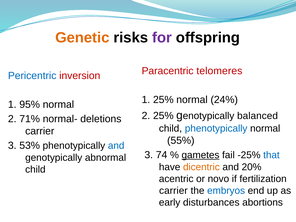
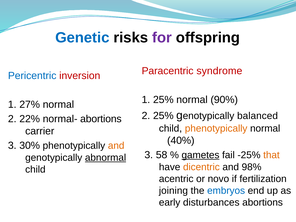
Genetic colour: orange -> blue
telomeres: telomeres -> syndrome
24%: 24% -> 90%
95%: 95% -> 27%
71%: 71% -> 22%
normal- deletions: deletions -> abortions
phenotypically at (216, 128) colour: blue -> orange
55%: 55% -> 40%
53%: 53% -> 30%
and at (116, 146) colour: blue -> orange
74: 74 -> 58
that colour: blue -> orange
abnormal underline: none -> present
20%: 20% -> 98%
carrier at (173, 191): carrier -> joining
